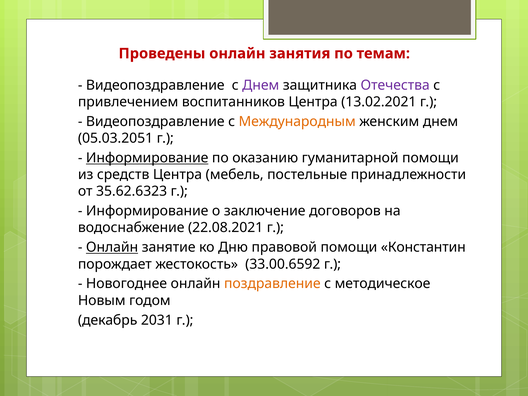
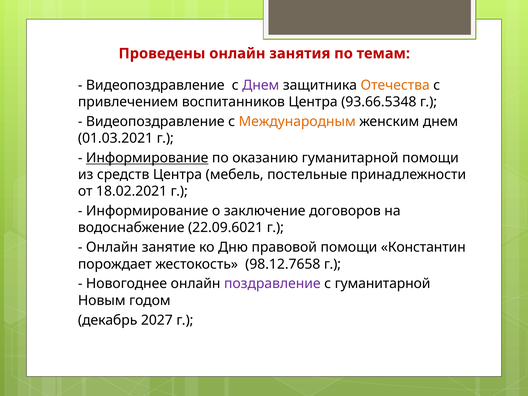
Отечества colour: purple -> orange
13.02.2021: 13.02.2021 -> 93.66.5348
05.03.2051: 05.03.2051 -> 01.03.2021
35.62.6323: 35.62.6323 -> 18.02.2021
22.08.2021: 22.08.2021 -> 22.09.6021
Онлайн at (112, 247) underline: present -> none
33.00.6592: 33.00.6592 -> 98.12.7658
поздравление colour: orange -> purple
с методическое: методическое -> гуманитарной
2031: 2031 -> 2027
